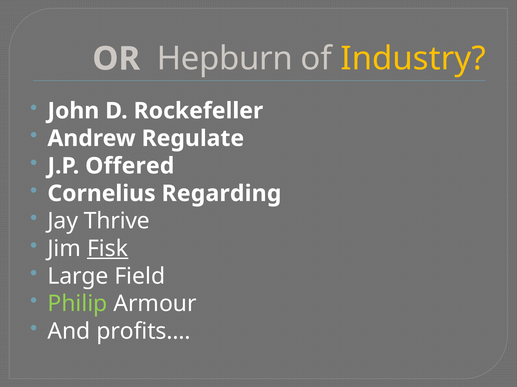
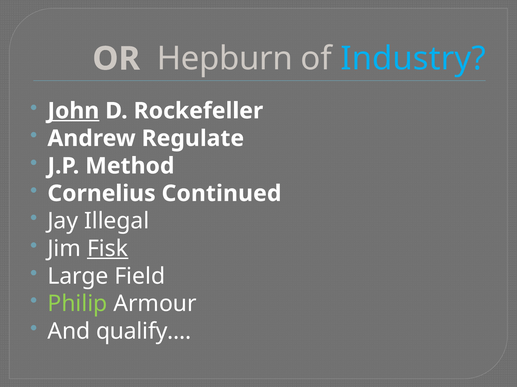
Industry colour: yellow -> light blue
John underline: none -> present
Offered: Offered -> Method
Regarding: Regarding -> Continued
Thrive: Thrive -> Illegal
profits…: profits… -> qualify…
